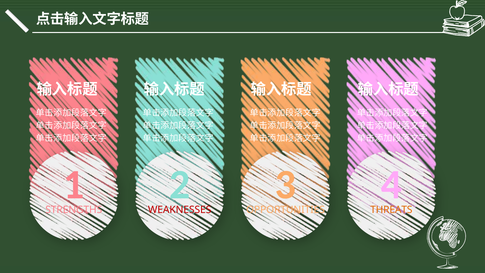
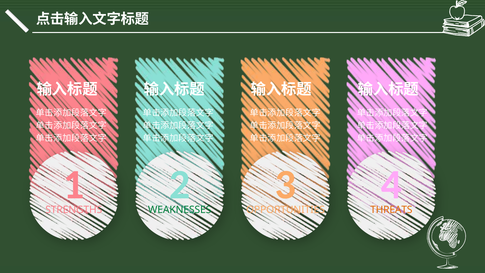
WEAKNESSES colour: red -> green
